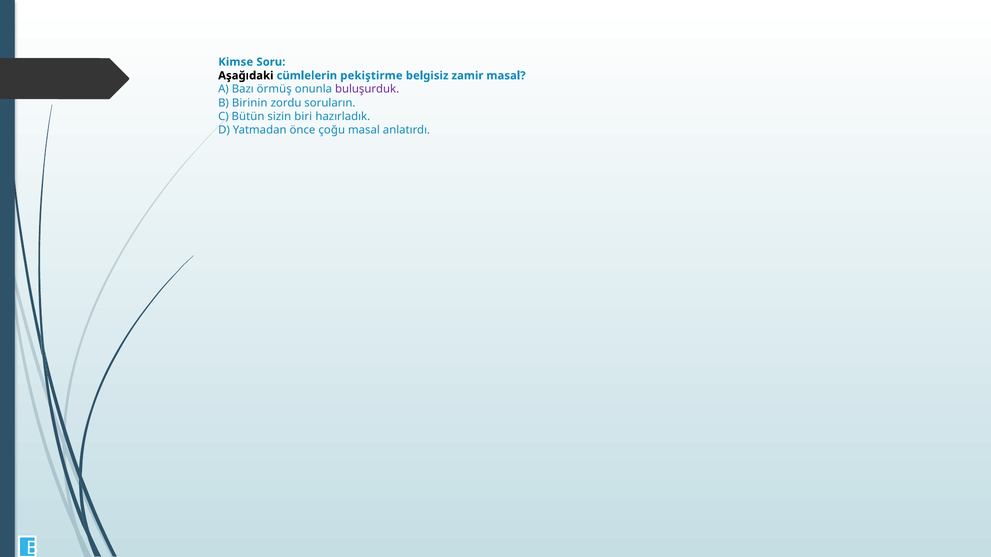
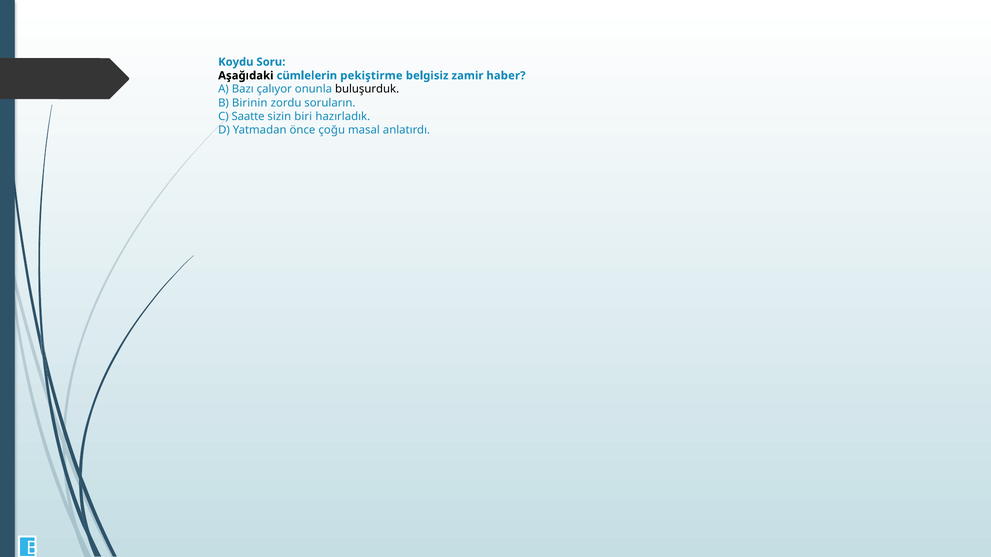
Kimse: Kimse -> Koydu
zamir masal: masal -> haber
örmüş: örmüş -> çalıyor
buluşurduk colour: purple -> black
Bütün: Bütün -> Saatte
